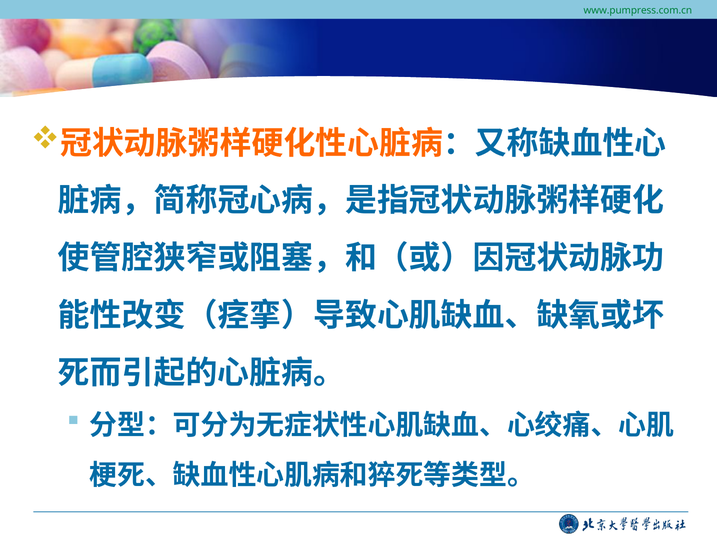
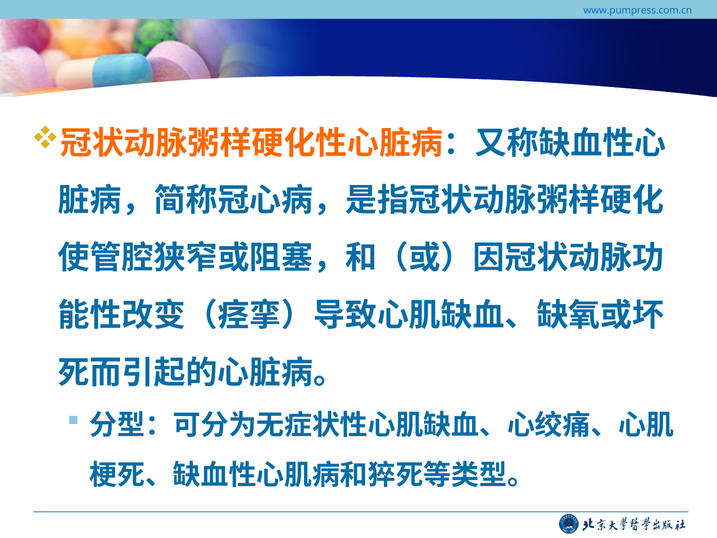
www.pumpress.com.cn colour: green -> blue
